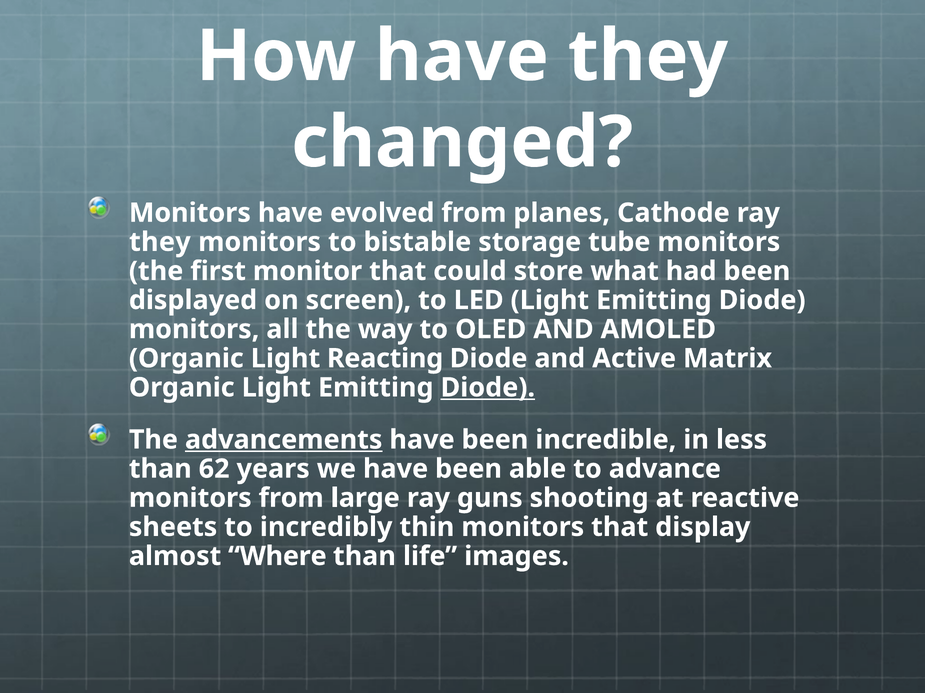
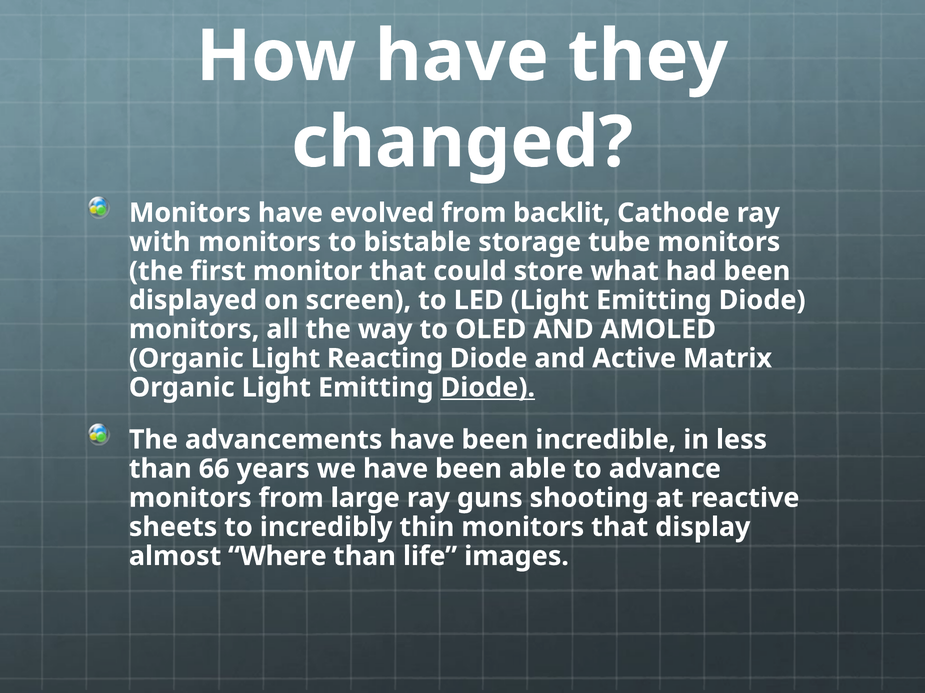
planes: planes -> backlit
they at (160, 242): they -> with
advancements underline: present -> none
62: 62 -> 66
